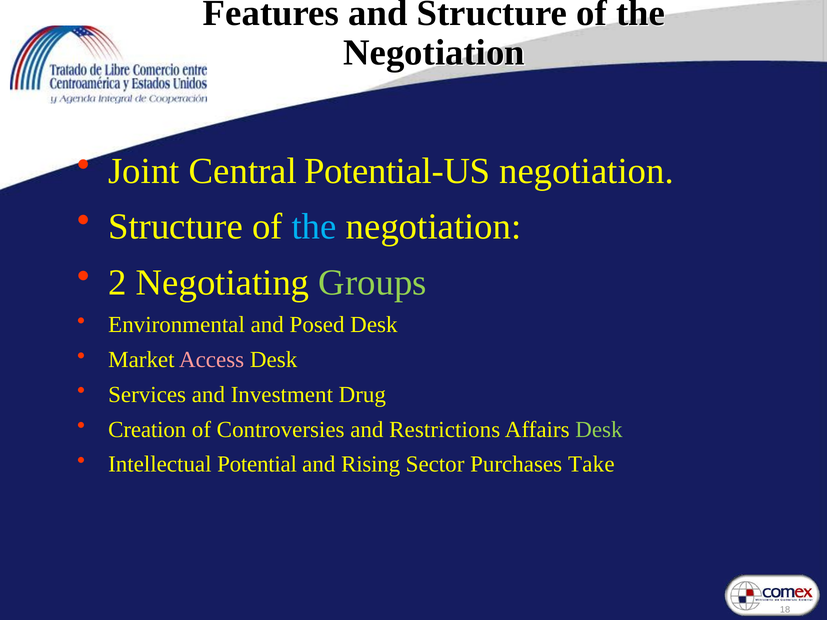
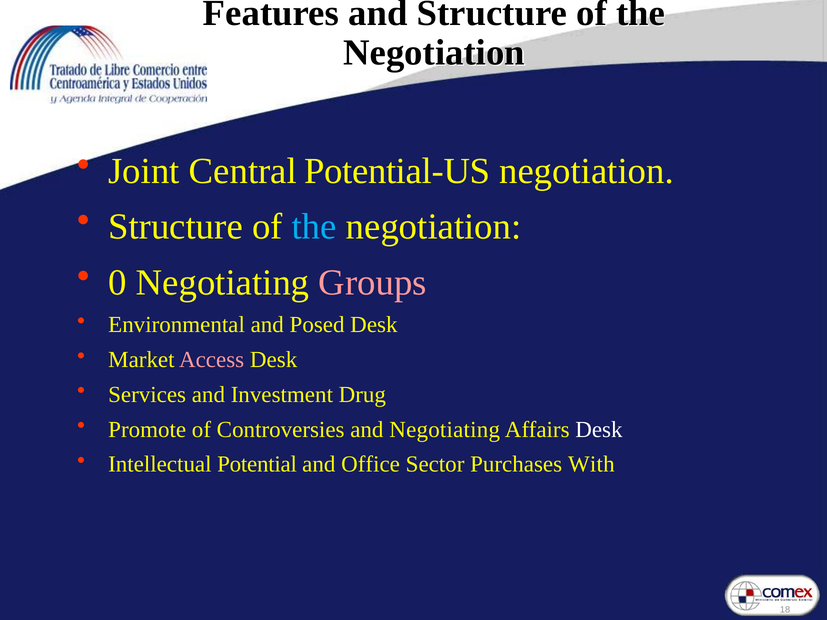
2: 2 -> 0
Groups colour: light green -> pink
Creation: Creation -> Promote
and Restrictions: Restrictions -> Negotiating
Desk at (599, 430) colour: light green -> white
Rising: Rising -> Office
Take: Take -> With
